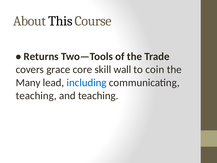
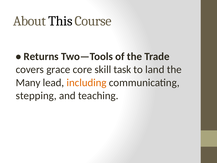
wall: wall -> task
coin: coin -> land
including colour: blue -> orange
teaching at (36, 96): teaching -> stepping
